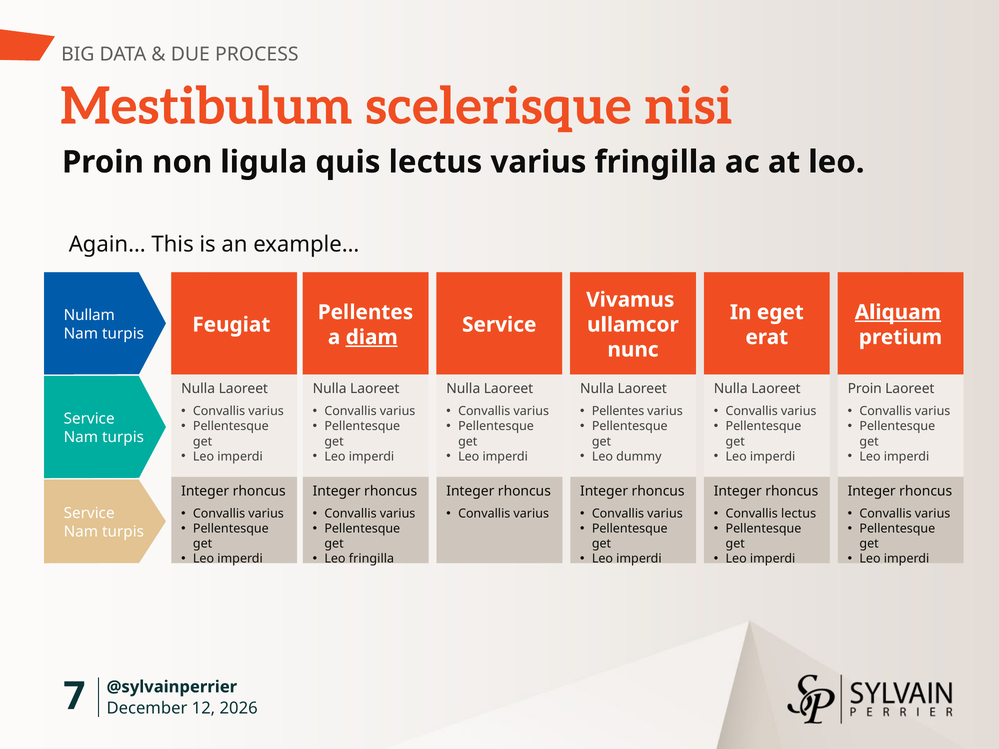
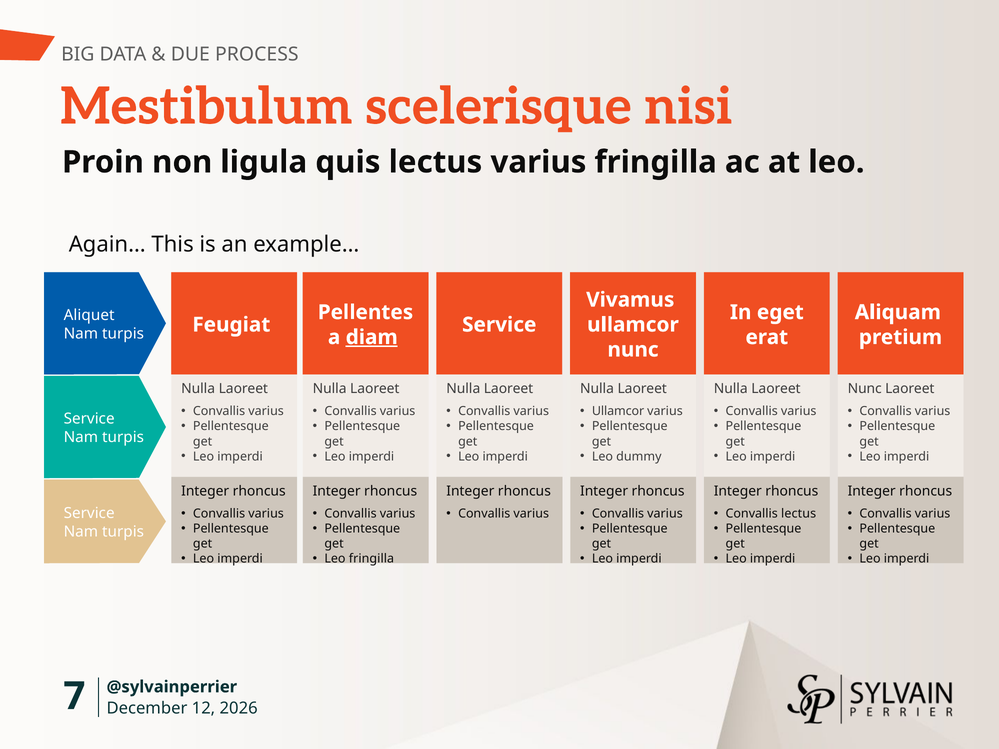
Aliquam underline: present -> none
Nullam: Nullam -> Aliquet
Proin at (865, 389): Proin -> Nunc
Pellentes at (618, 411): Pellentes -> Ullamcor
